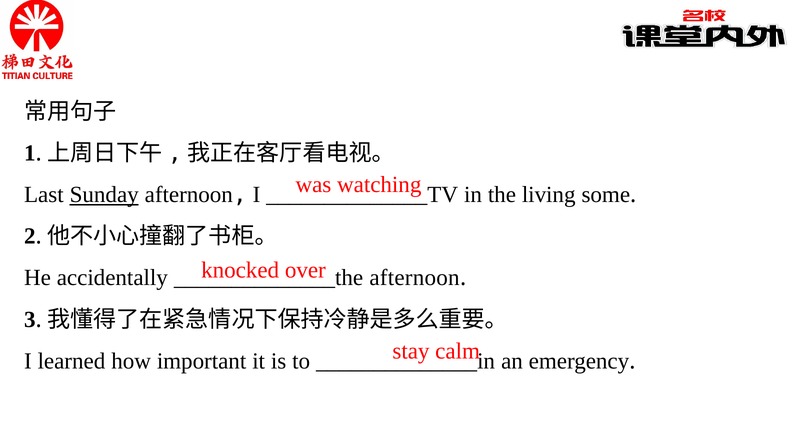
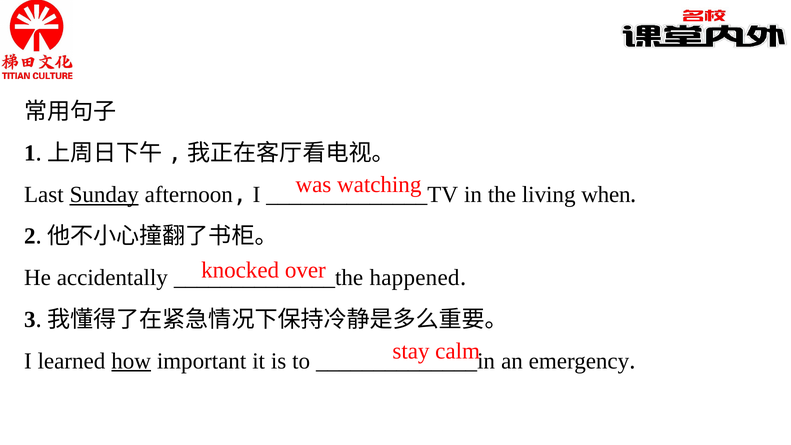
some: some -> when
afternoon at (415, 278): afternoon -> happened
how underline: none -> present
